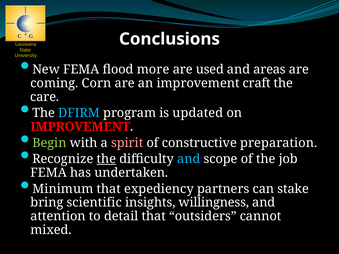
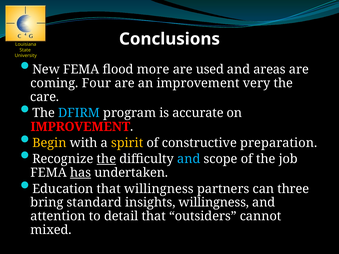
Corn: Corn -> Four
craft: craft -> very
updated: updated -> accurate
Begin colour: light green -> yellow
spirit colour: pink -> yellow
has underline: none -> present
Minimum: Minimum -> Education
that expediency: expediency -> willingness
stake: stake -> three
scientific: scientific -> standard
